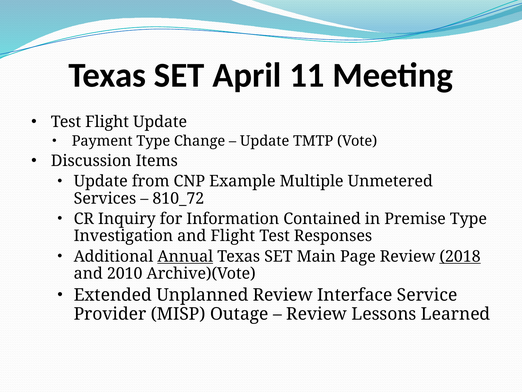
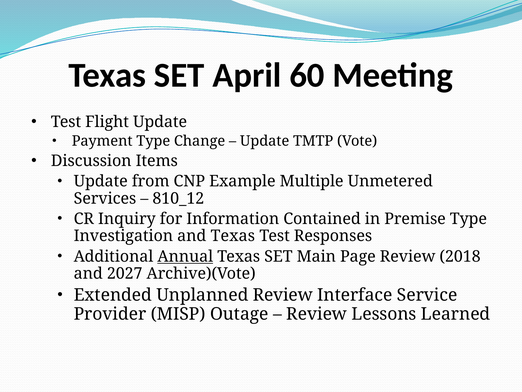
11: 11 -> 60
810_72: 810_72 -> 810_12
and Flight: Flight -> Texas
2018 underline: present -> none
2010: 2010 -> 2027
